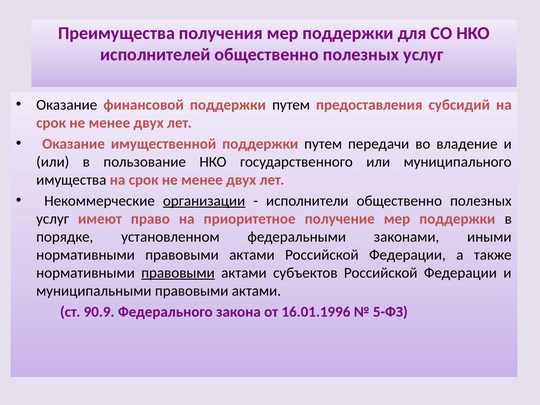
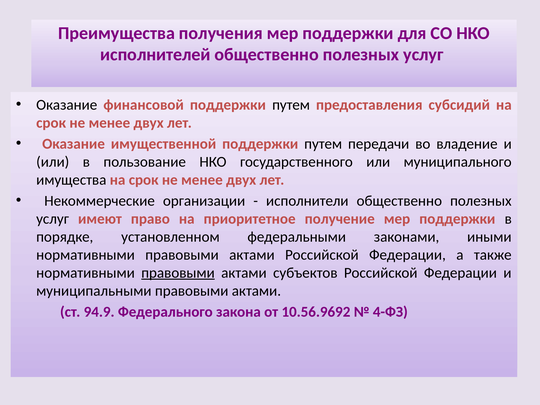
организации underline: present -> none
90.9: 90.9 -> 94.9
16.01.1996: 16.01.1996 -> 10.56.9692
5-ФЗ: 5-ФЗ -> 4-ФЗ
